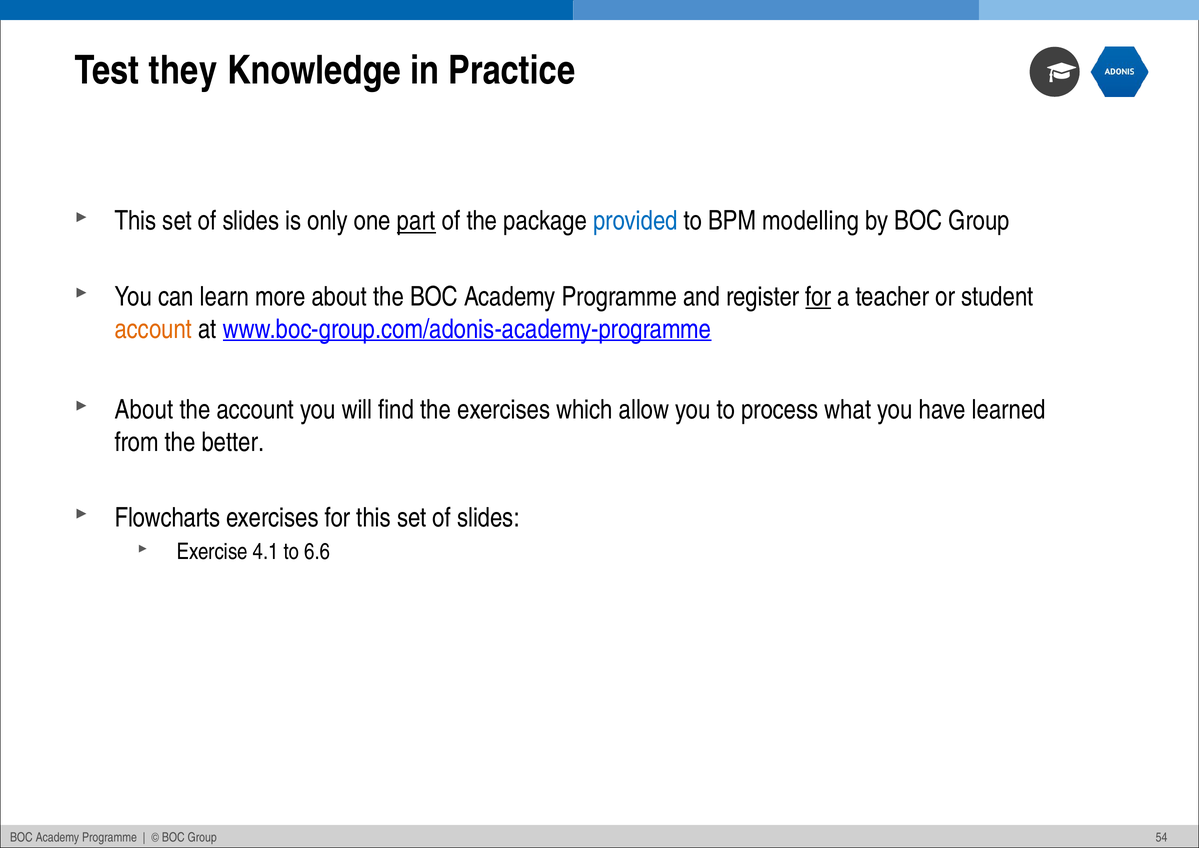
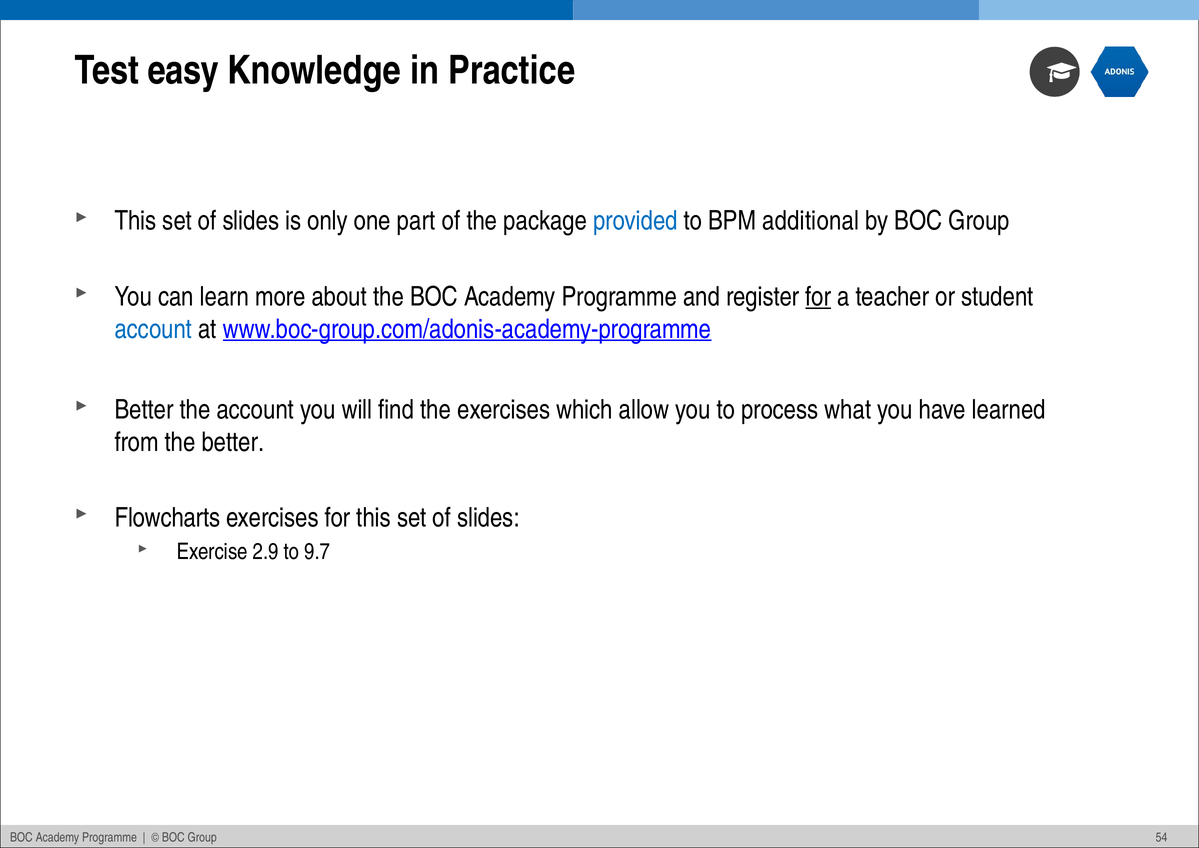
they: they -> easy
part underline: present -> none
modelling: modelling -> additional
account at (153, 329) colour: orange -> blue
About at (144, 410): About -> Better
4.1: 4.1 -> 2.9
6.6: 6.6 -> 9.7
